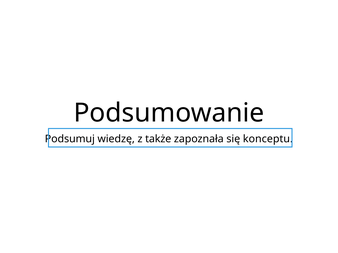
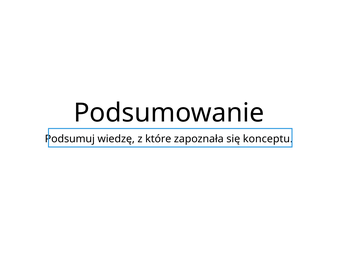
także: także -> które
